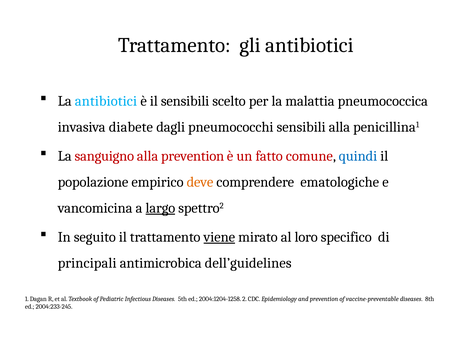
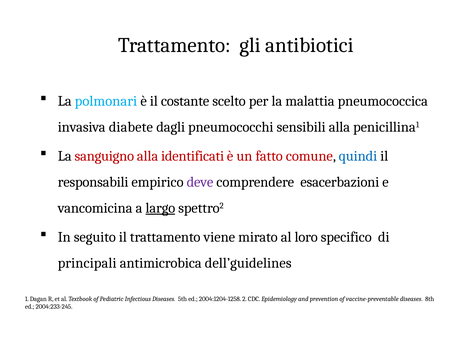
La antibiotici: antibiotici -> polmonari
il sensibili: sensibili -> costante
alla prevention: prevention -> identificati
popolazione: popolazione -> responsabili
deve colour: orange -> purple
ematologiche: ematologiche -> esacerbazioni
viene underline: present -> none
